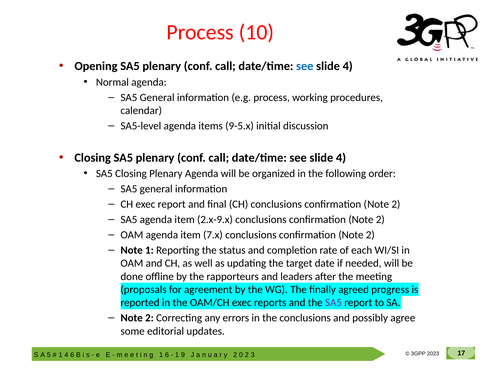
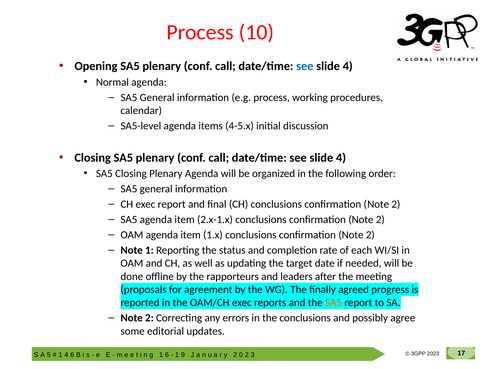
9-5.x: 9-5.x -> 4-5.x
2.x-9.x: 2.x-9.x -> 2.x-1.x
7.x: 7.x -> 1.x
SA5 at (334, 303) colour: purple -> orange
